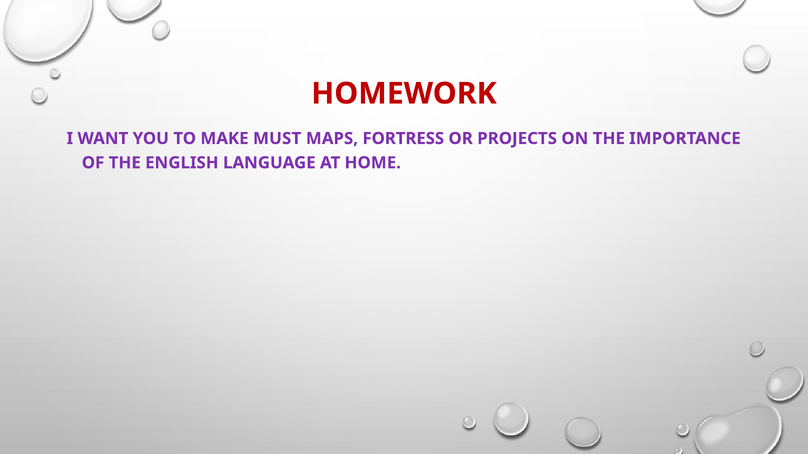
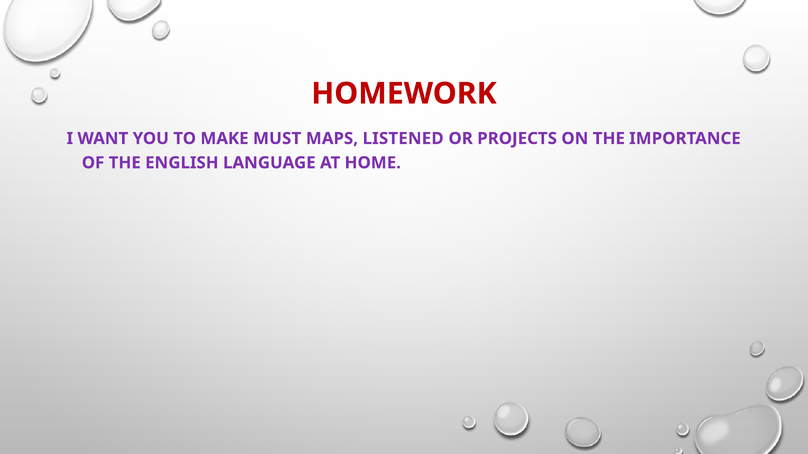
FORTRESS: FORTRESS -> LISTENED
